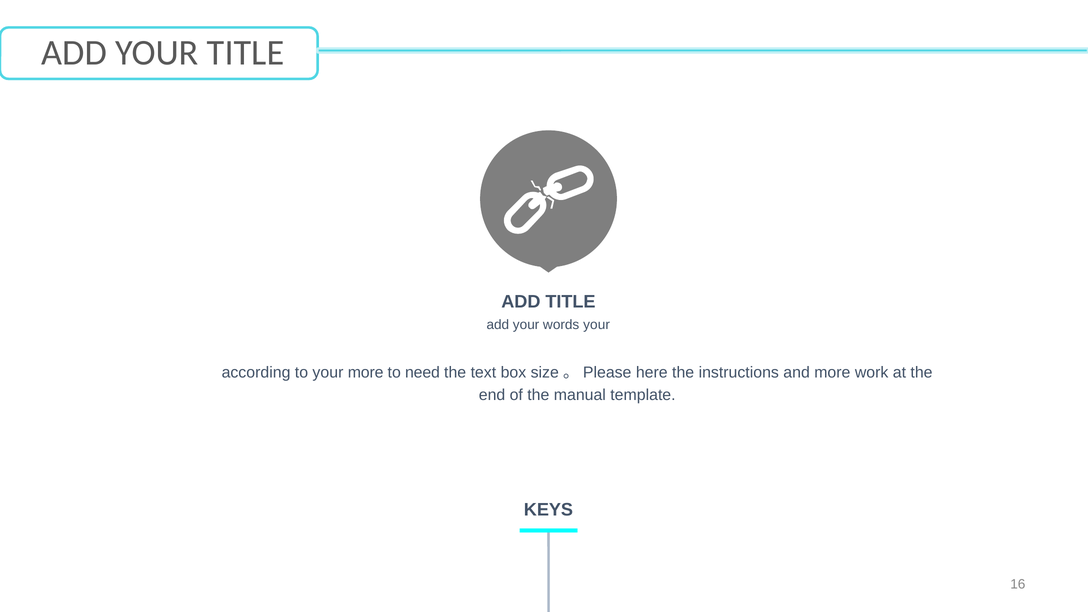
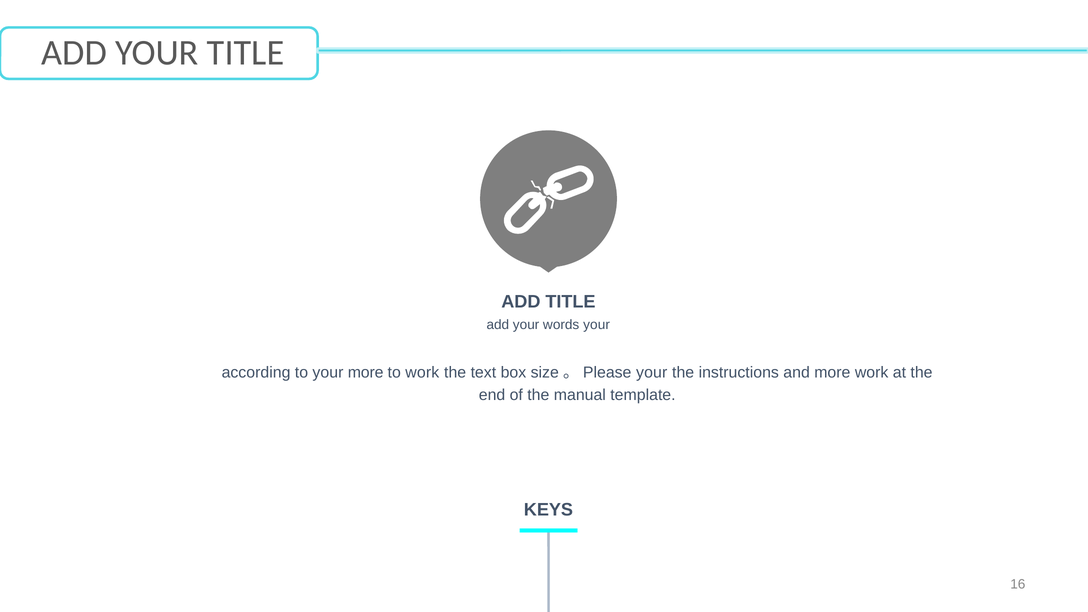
to need: need -> work
here at (652, 372): here -> your
